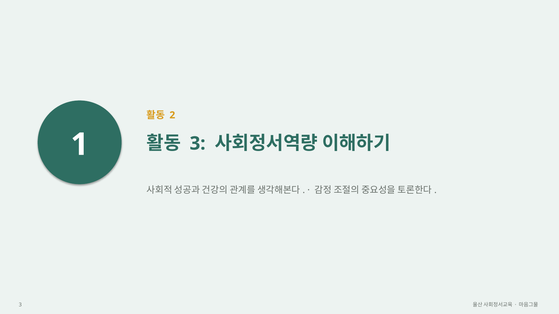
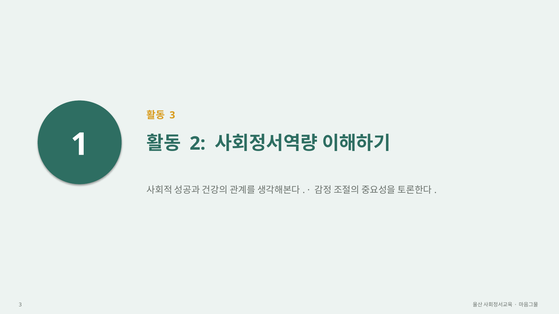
2 at (172, 115): 2 -> 3
3 at (198, 144): 3 -> 2
